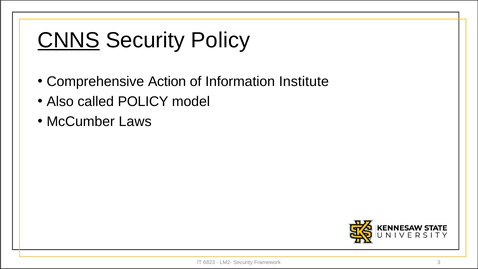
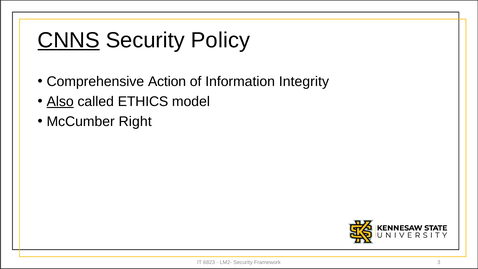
Institute: Institute -> Integrity
Also underline: none -> present
called POLICY: POLICY -> ETHICS
Laws: Laws -> Right
